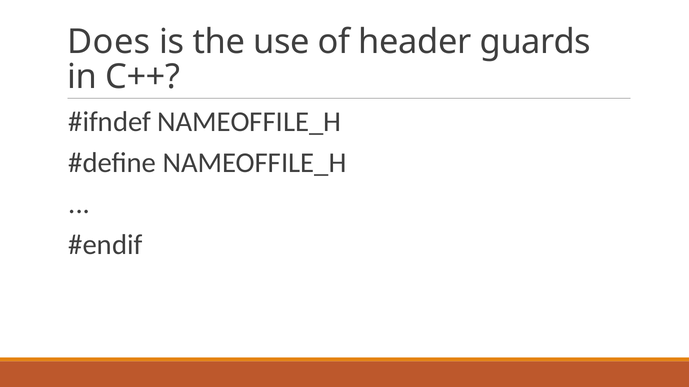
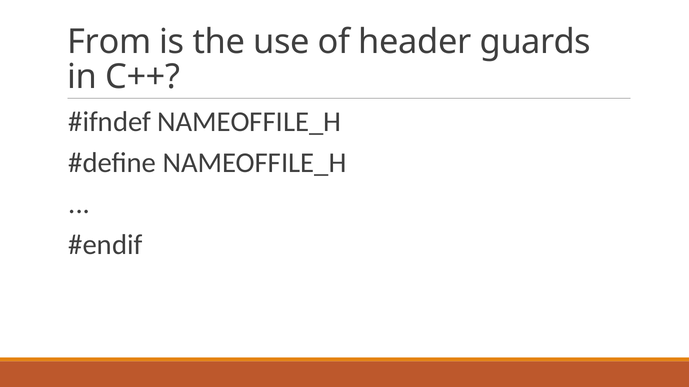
Does: Does -> From
